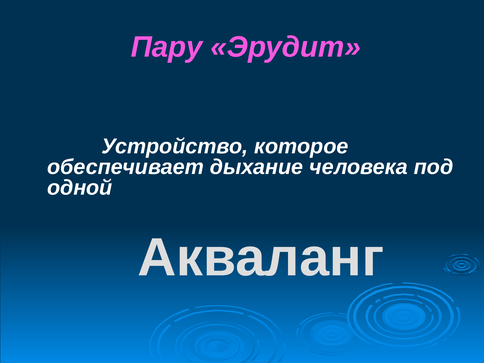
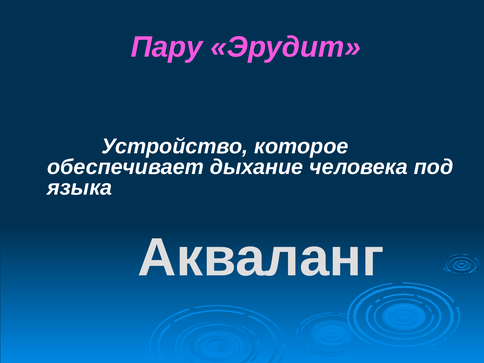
одной: одной -> языка
